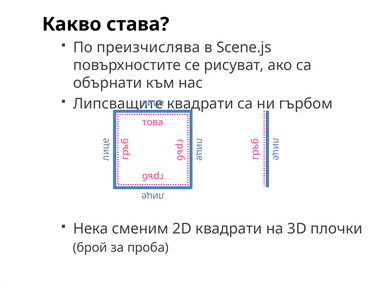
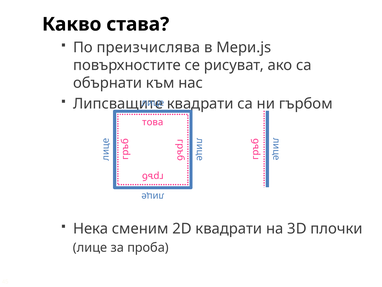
Scene.js: Scene.js -> Мери.js
брой at (90, 247): брой -> лице
